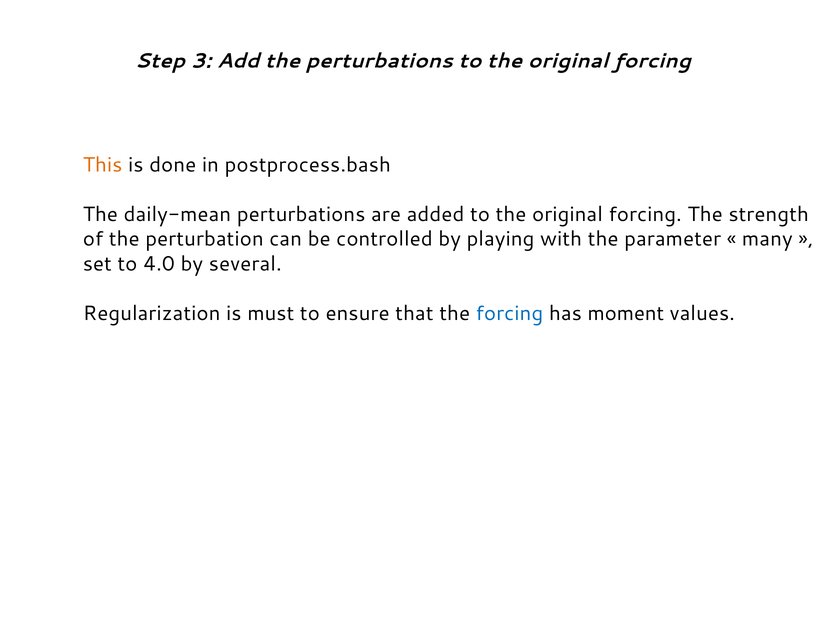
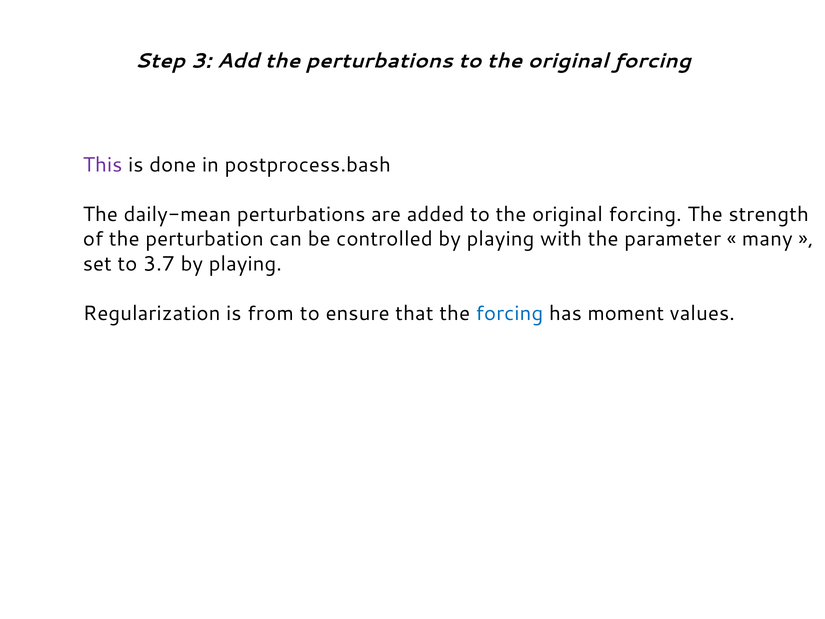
This colour: orange -> purple
4.0: 4.0 -> 3.7
several at (245, 264): several -> playing
must: must -> from
